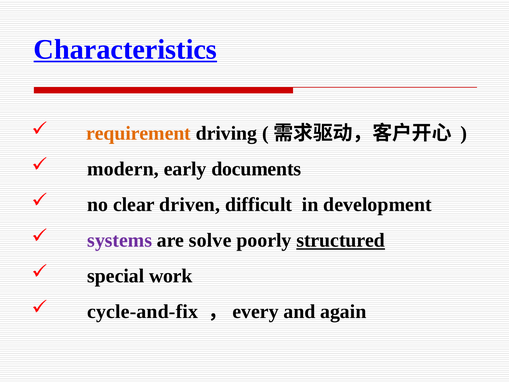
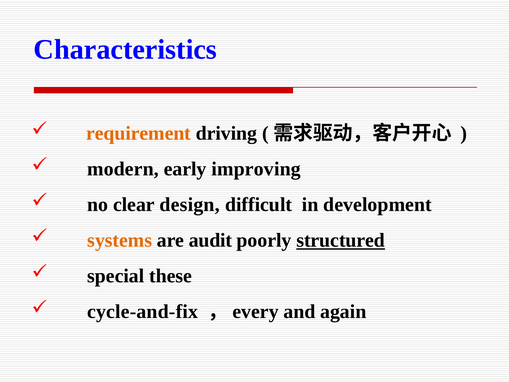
Characteristics underline: present -> none
documents: documents -> improving
driven: driven -> design
systems colour: purple -> orange
solve: solve -> audit
work: work -> these
